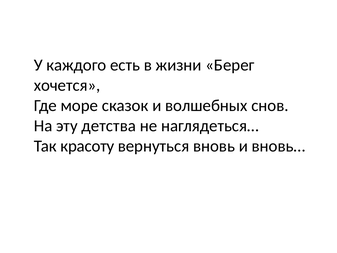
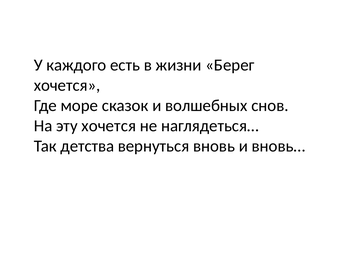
эту детства: детства -> хочется
красоту: красоту -> детства
